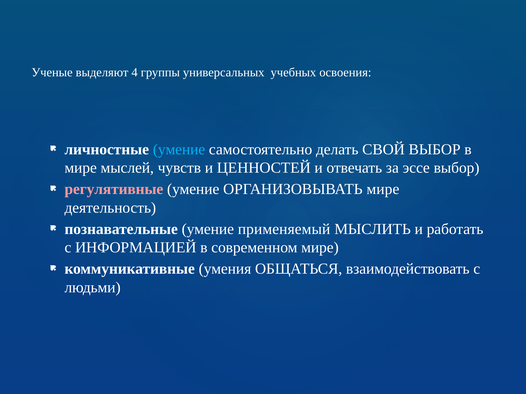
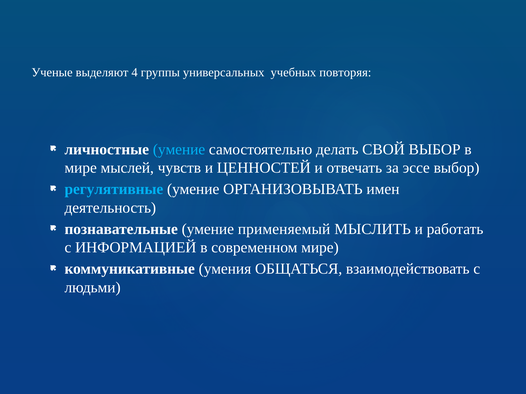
освоения: освоения -> повторяя
регулятивные colour: pink -> light blue
ОРГАНИЗОВЫВАТЬ мире: мире -> имен
